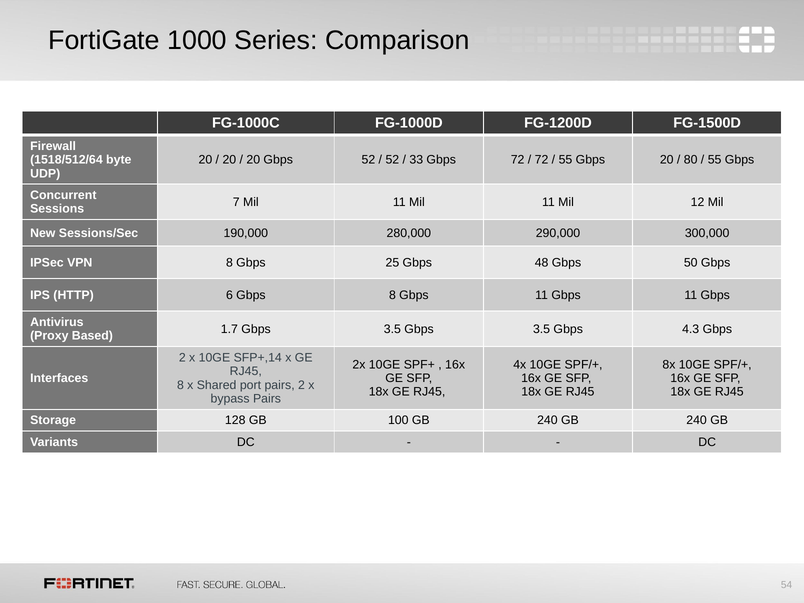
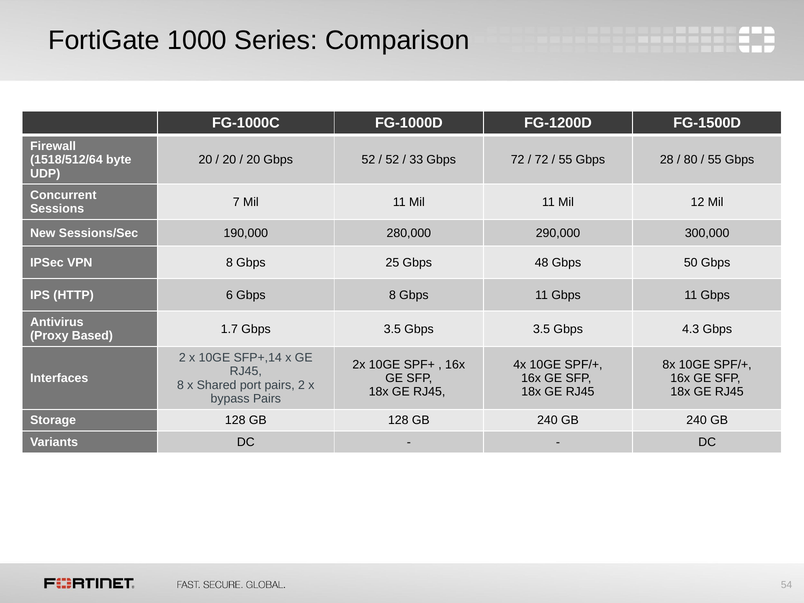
Gbps 20: 20 -> 28
GB 100: 100 -> 128
